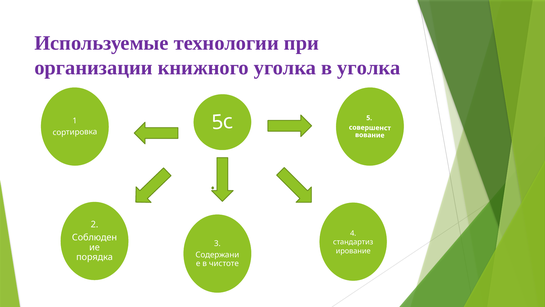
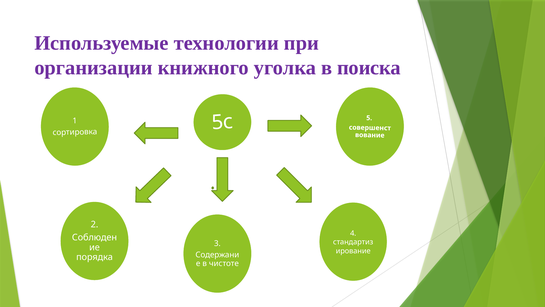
в уголка: уголка -> поиска
